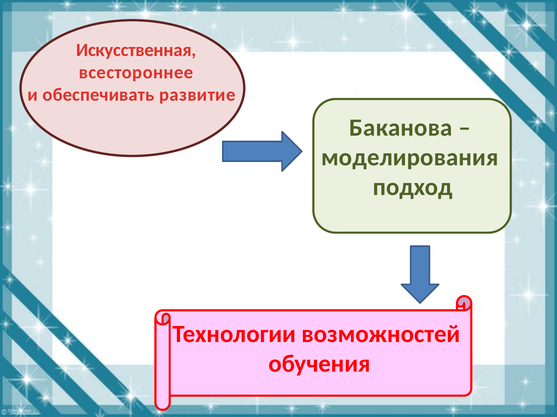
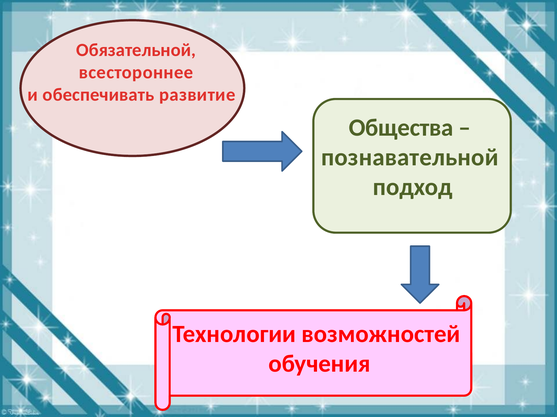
Искусственная: Искусственная -> Обязательной
Баканова: Баканова -> Общества
моделирования: моделирования -> познавательной
